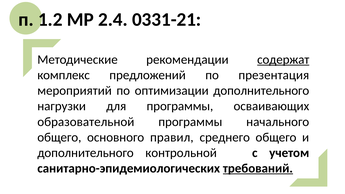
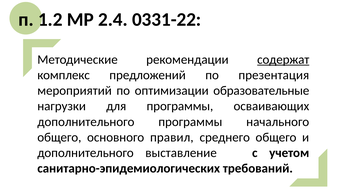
0331-21: 0331-21 -> 0331-22
оптимизации дополнительного: дополнительного -> образовательные
образовательной at (86, 122): образовательной -> дополнительного
контрольной: контрольной -> выставление
требований underline: present -> none
